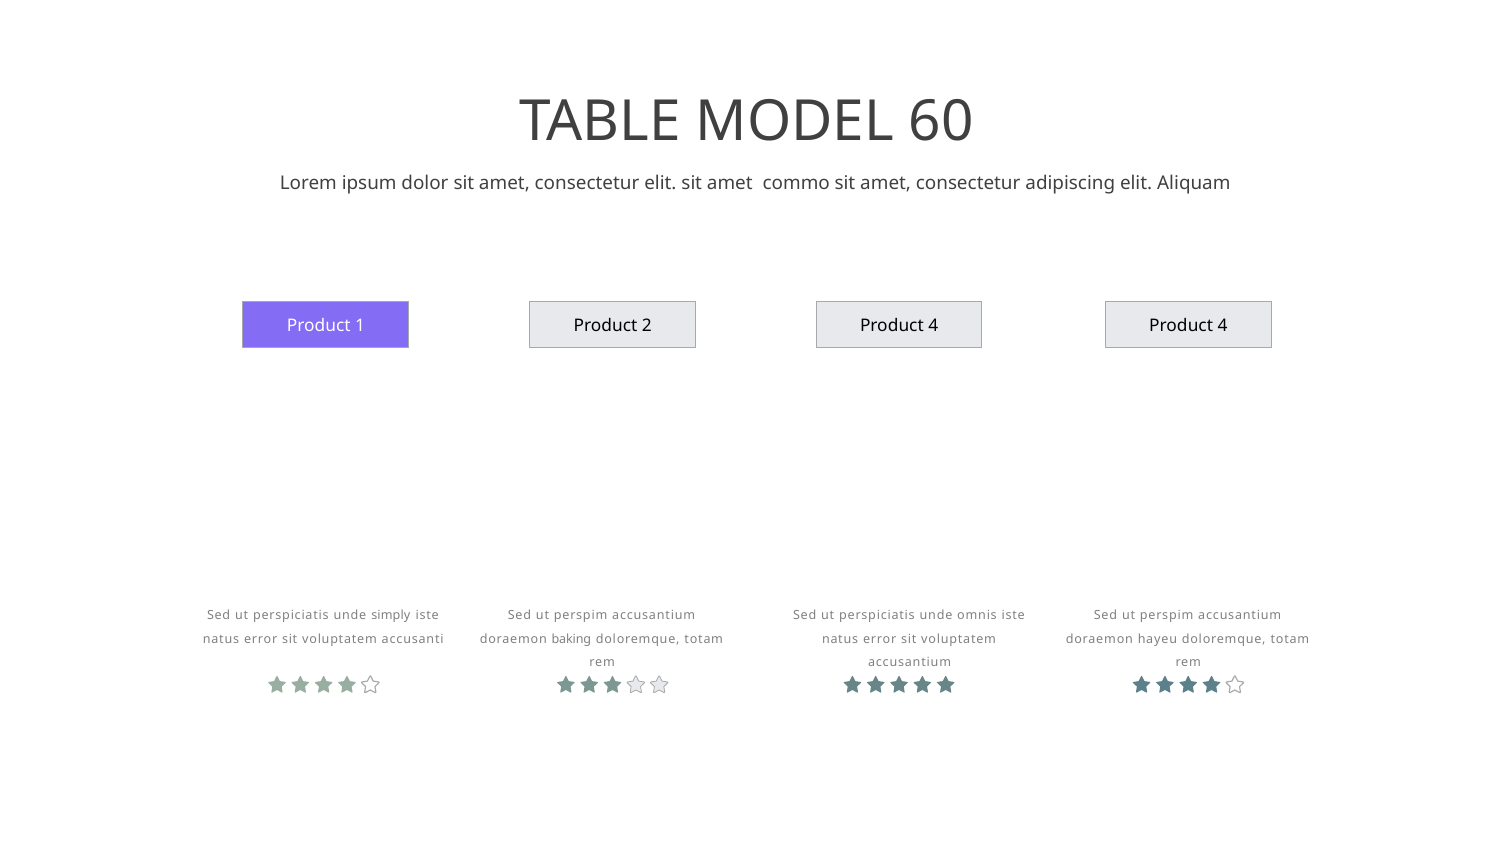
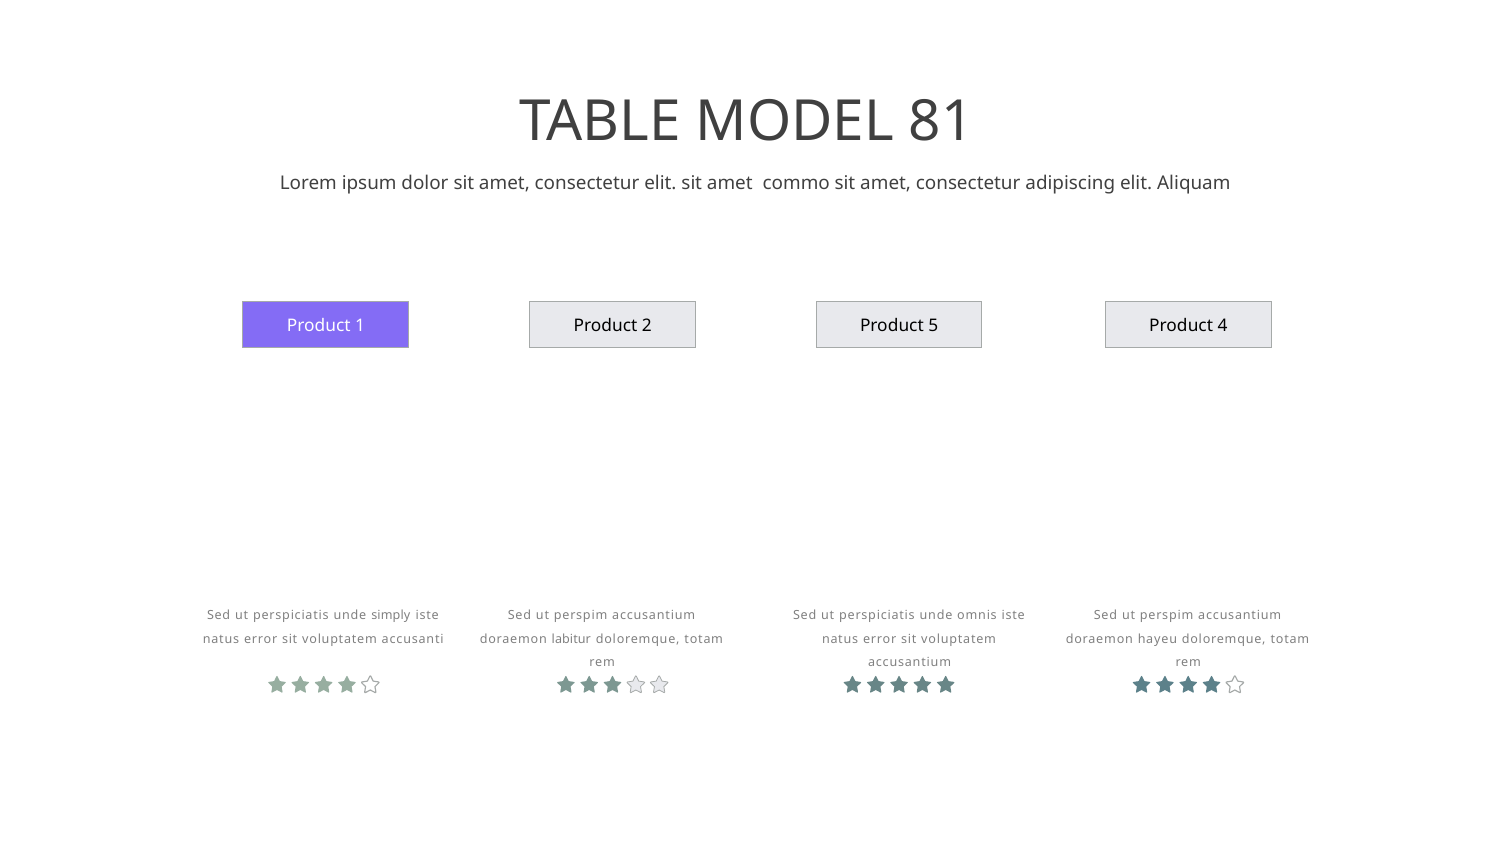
60: 60 -> 81
2 Product 4: 4 -> 5
baking: baking -> labitur
